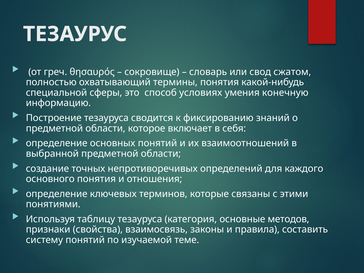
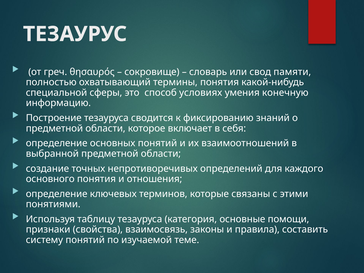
сжатом: сжатом -> памяти
методов: методов -> помощи
